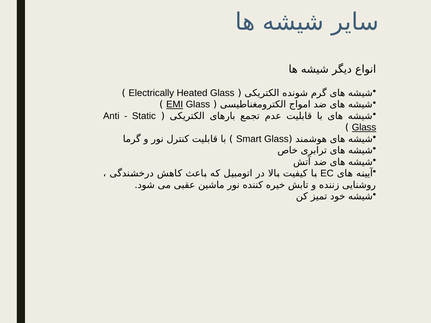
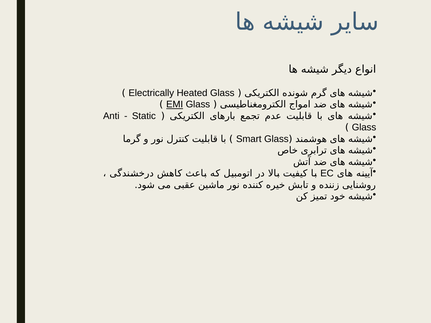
Glass at (364, 128) underline: present -> none
